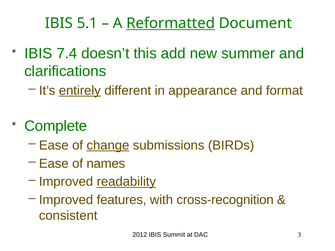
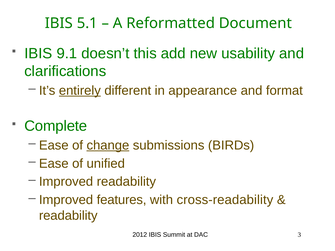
Reformatted underline: present -> none
7.4: 7.4 -> 9.1
summer: summer -> usability
names: names -> unified
readability at (126, 182) underline: present -> none
cross-recognition: cross-recognition -> cross-readability
consistent at (68, 216): consistent -> readability
